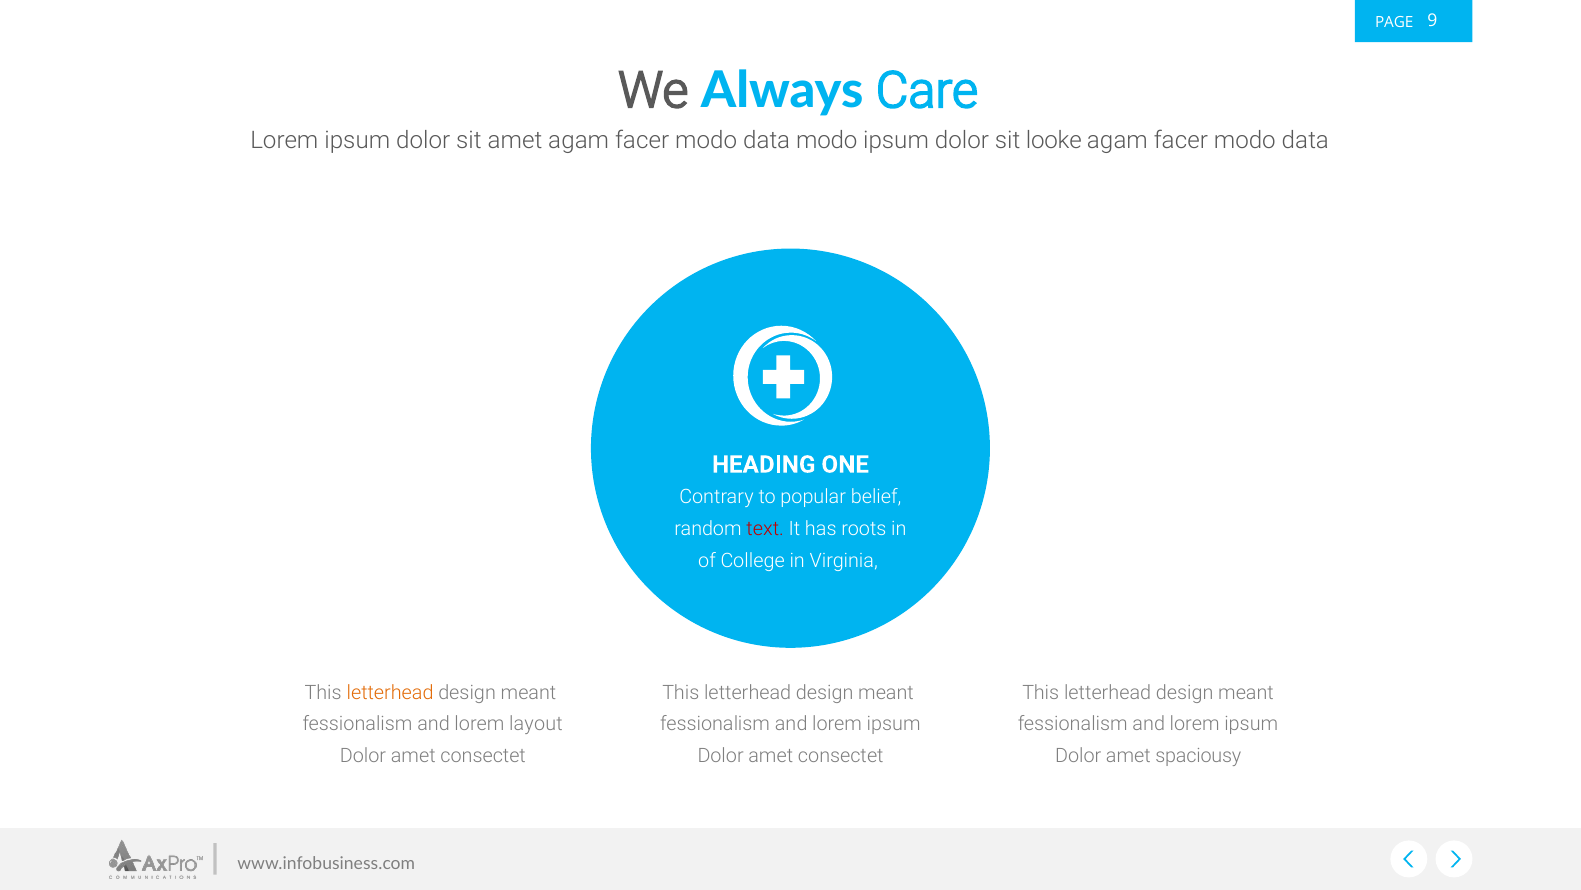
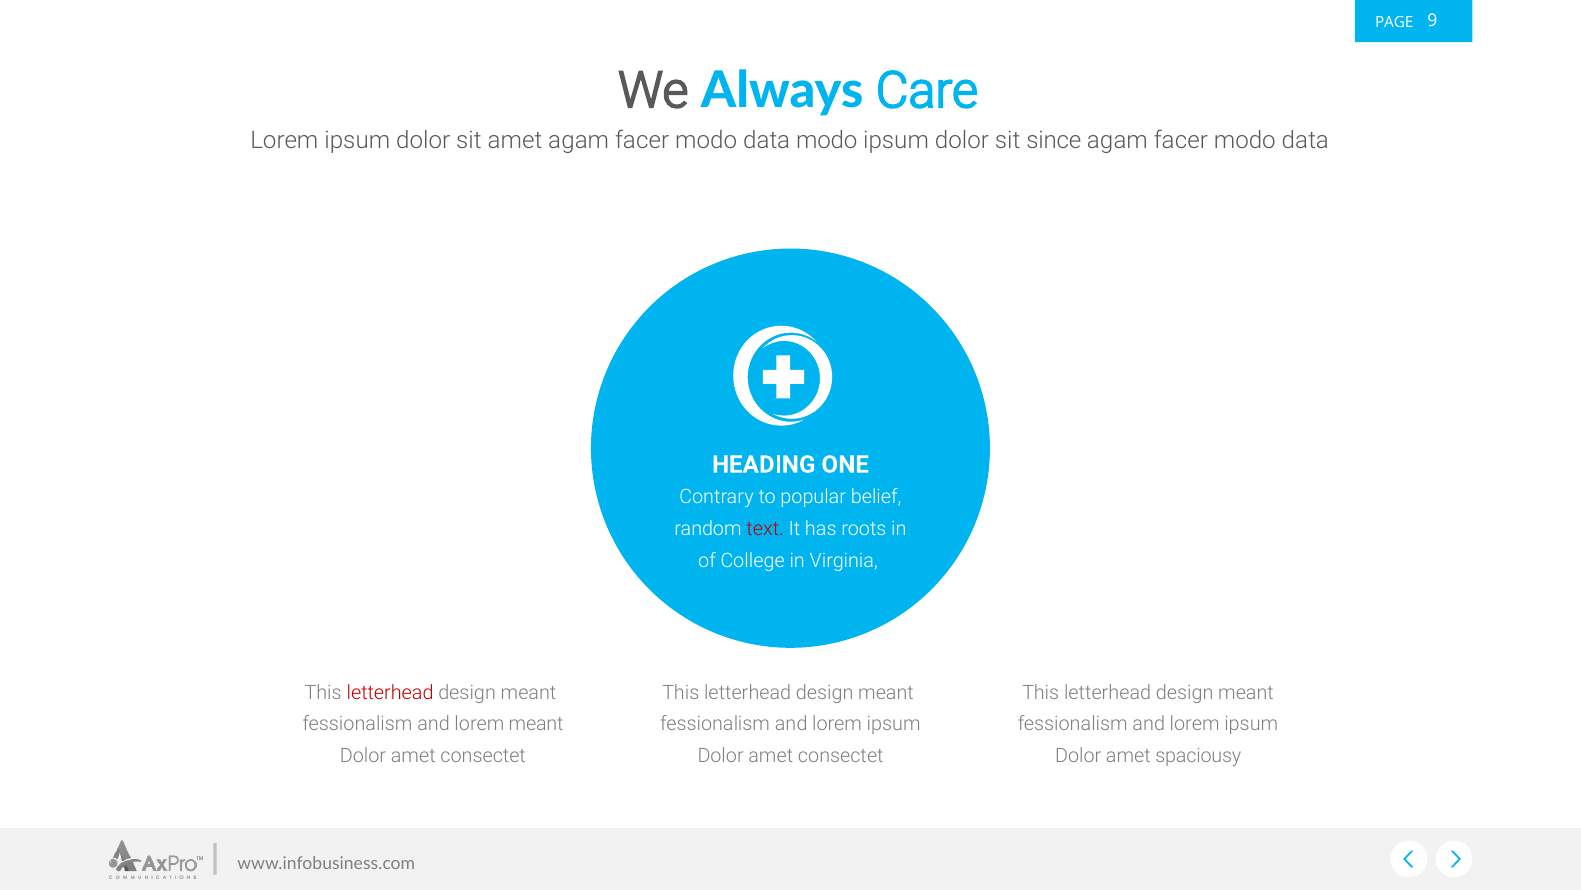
looke: looke -> since
letterhead at (390, 692) colour: orange -> red
lorem layout: layout -> meant
